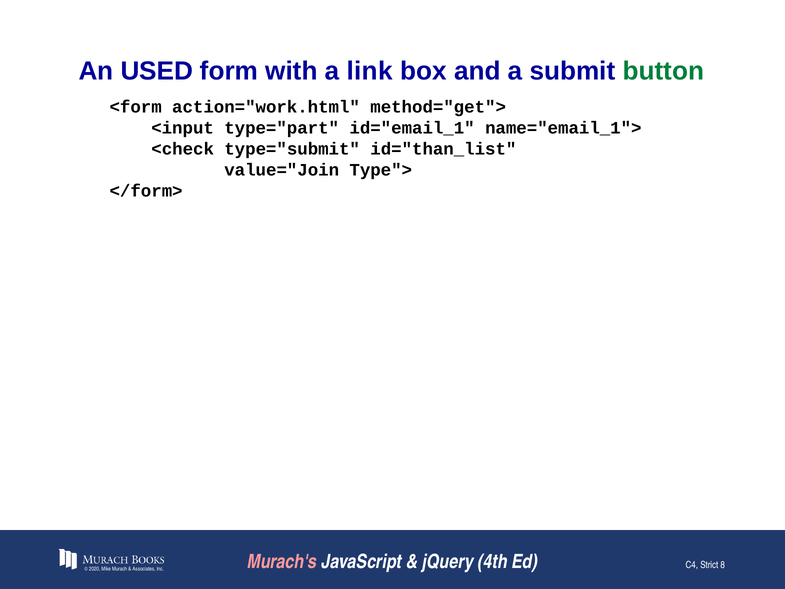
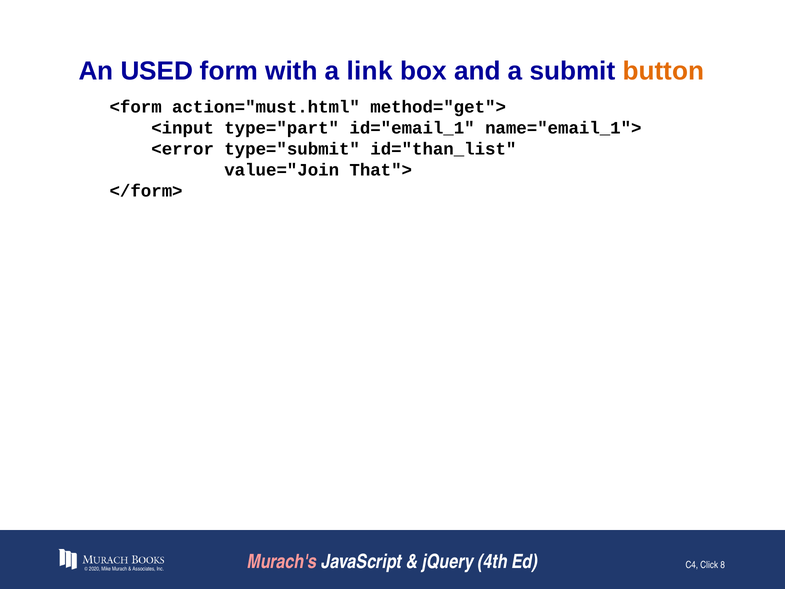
button colour: green -> orange
action="work.html: action="work.html -> action="must.html
<check: <check -> <error
Type">: Type"> -> That">
Strict: Strict -> Click
